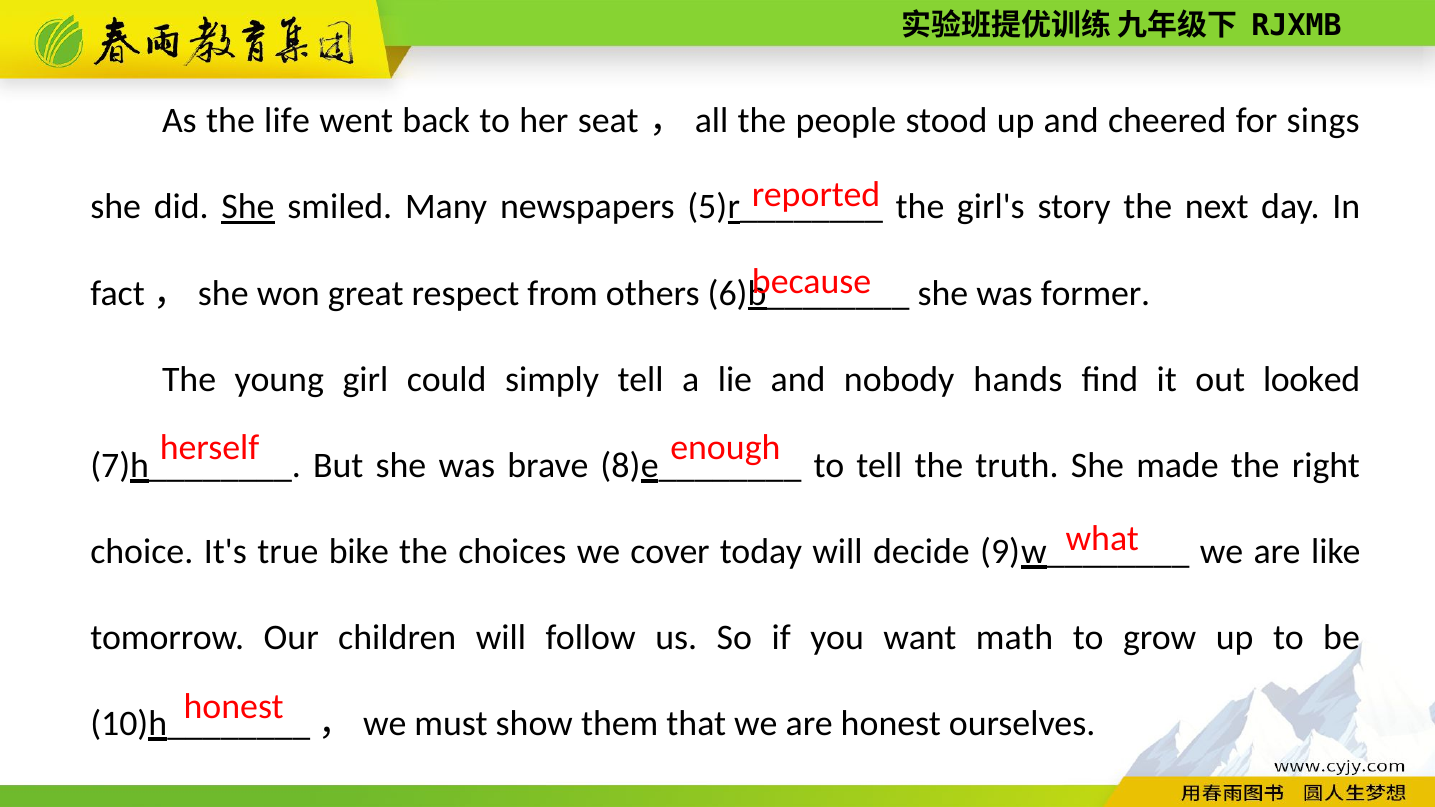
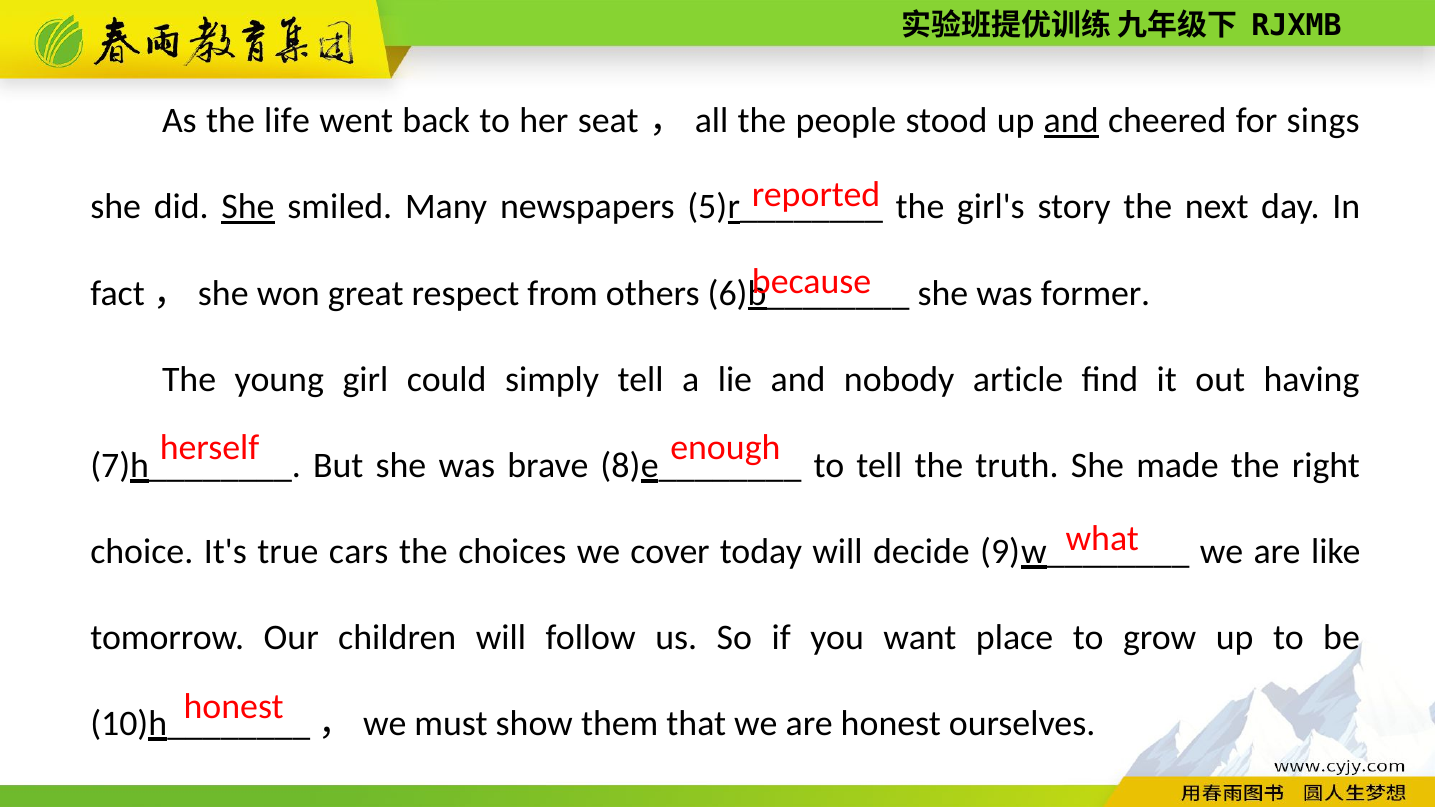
and at (1071, 121) underline: none -> present
hands: hands -> article
looked: looked -> having
bike: bike -> cars
math: math -> place
